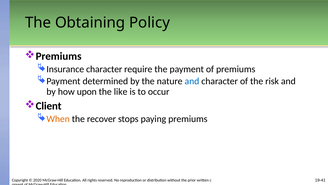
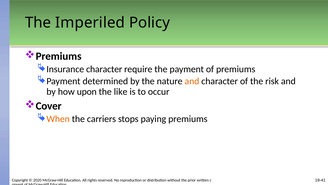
Obtaining: Obtaining -> Imperiled
and at (192, 81) colour: blue -> orange
Client: Client -> Cover
recover: recover -> carriers
